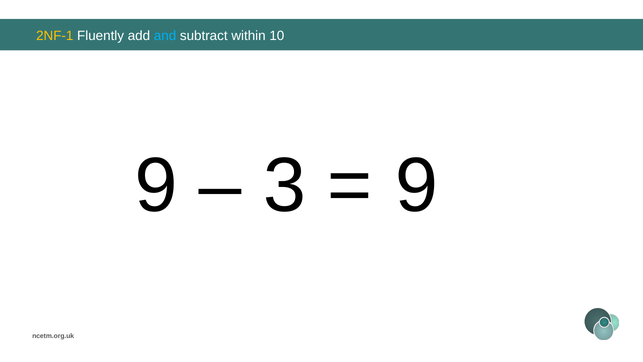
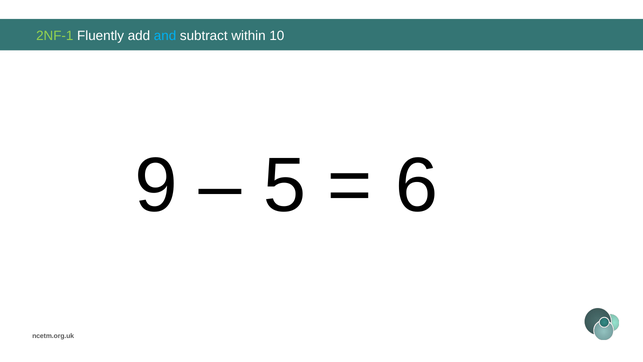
2NF-1 colour: yellow -> light green
3: 3 -> 5
9 at (416, 186): 9 -> 6
